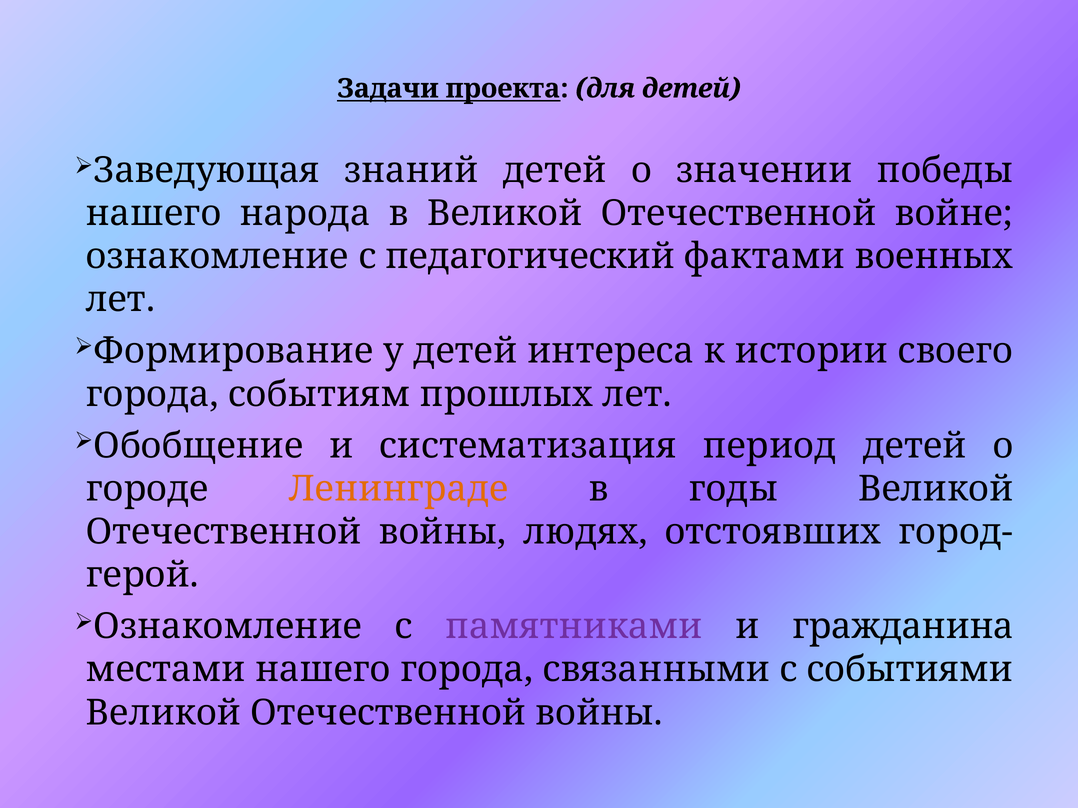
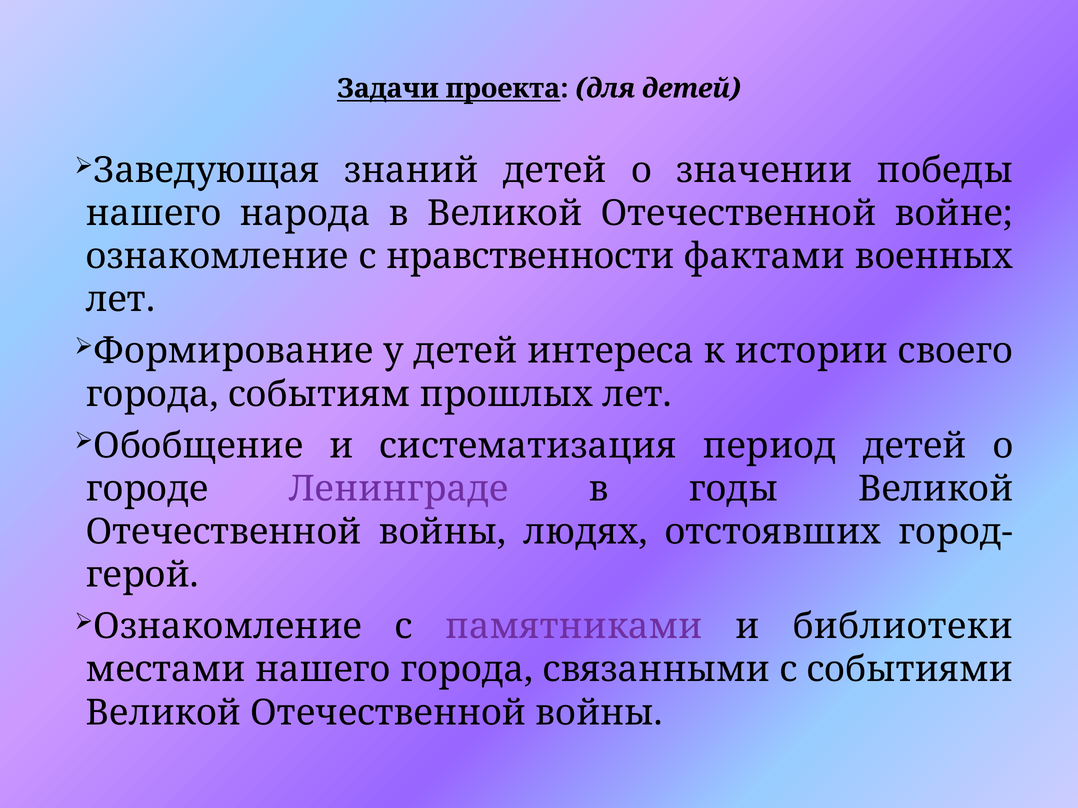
педагогический: педагогический -> нравственности
Ленинграде colour: orange -> purple
гражданина: гражданина -> библиотеки
